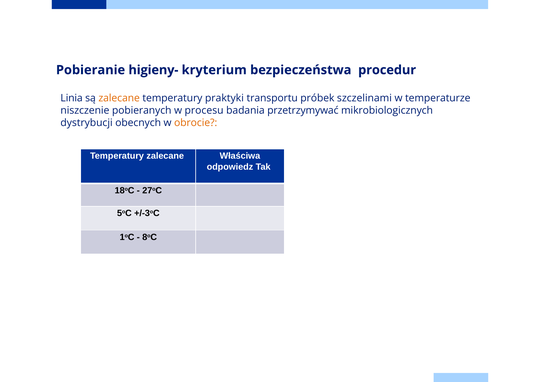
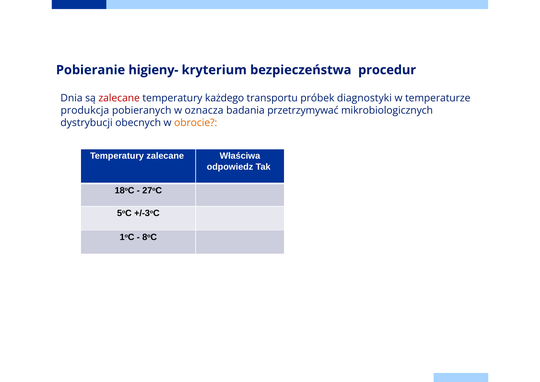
Linia: Linia -> Dnia
zalecane at (119, 98) colour: orange -> red
praktyki: praktyki -> każdego
szczelinami: szczelinami -> diagnostyki
niszczenie: niszczenie -> produkcja
procesu: procesu -> oznacza
